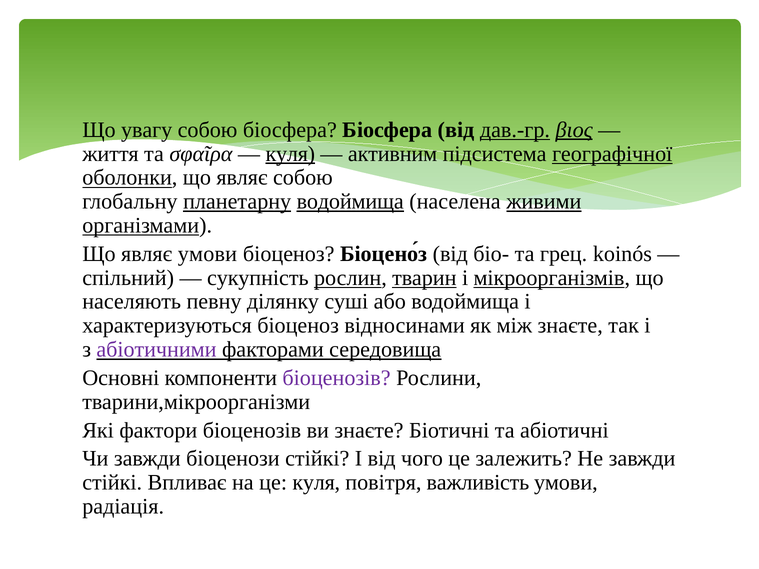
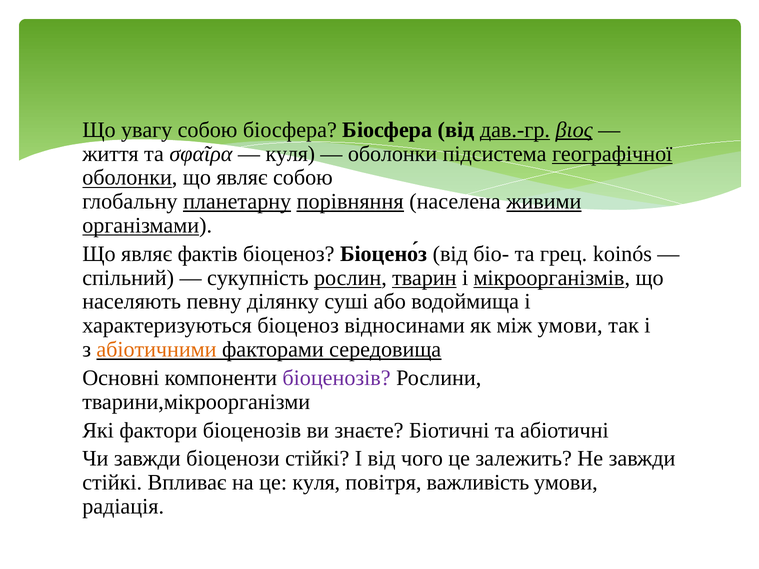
куля at (290, 154) underline: present -> none
активним at (393, 154): активним -> оболонки
планетарну водоймища: водоймища -> порівняння
являє умови: умови -> фактів
між знаєте: знаєте -> умови
абіотичними colour: purple -> orange
